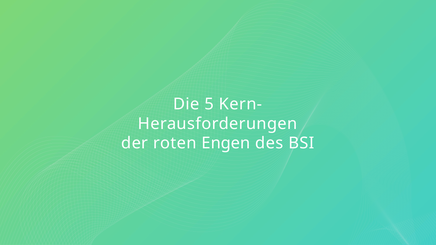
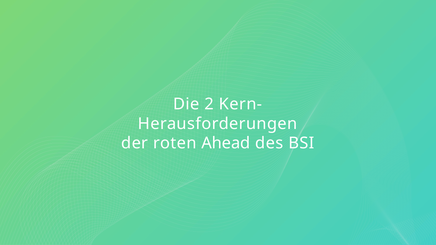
5: 5 -> 2
Engen: Engen -> Ahead
